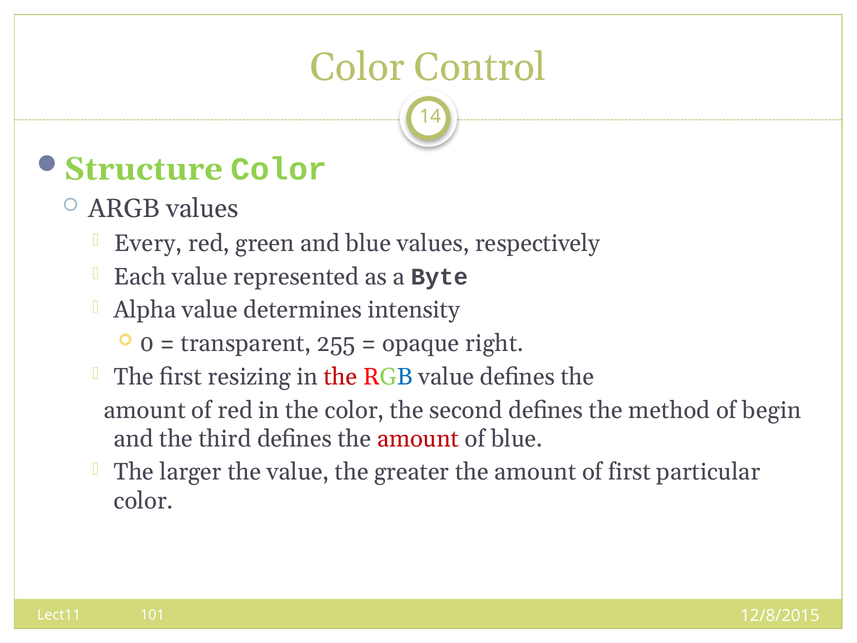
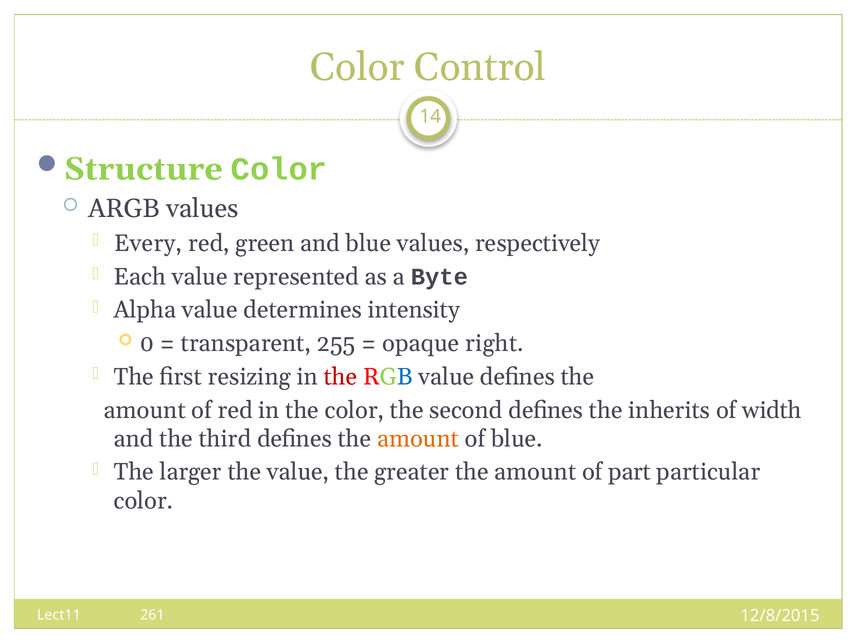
method: method -> inherits
begin: begin -> width
amount at (418, 439) colour: red -> orange
of first: first -> part
101: 101 -> 261
